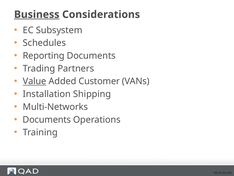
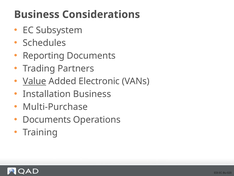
Business at (37, 14) underline: present -> none
Customer: Customer -> Electronic
Installation Shipping: Shipping -> Business
Multi-Networks: Multi-Networks -> Multi-Purchase
